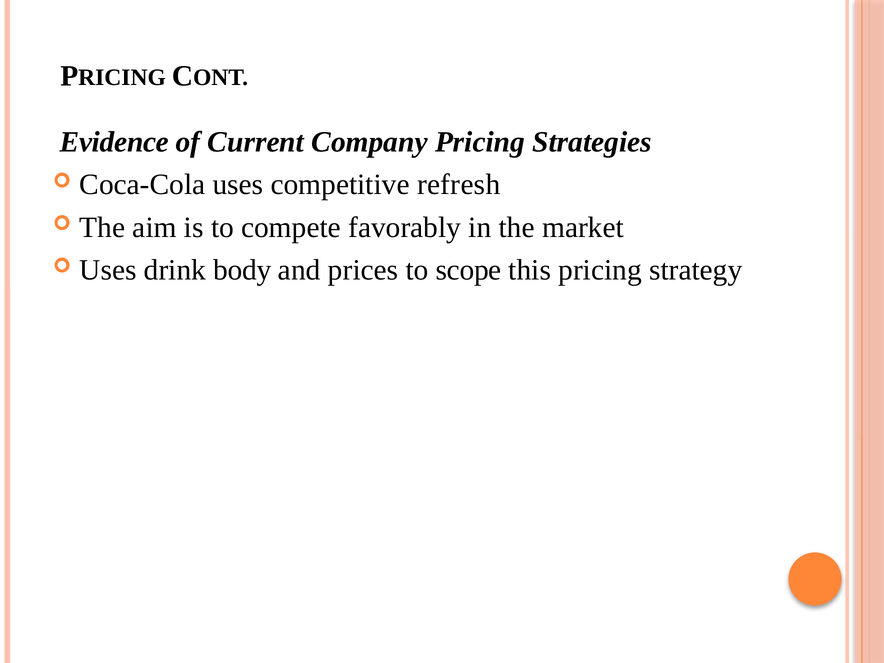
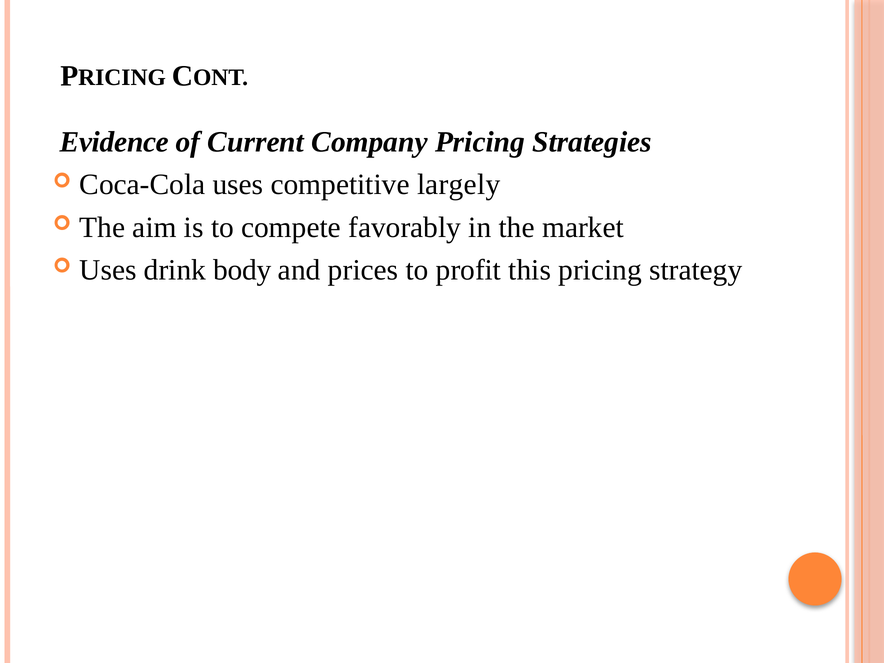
refresh: refresh -> largely
scope: scope -> profit
